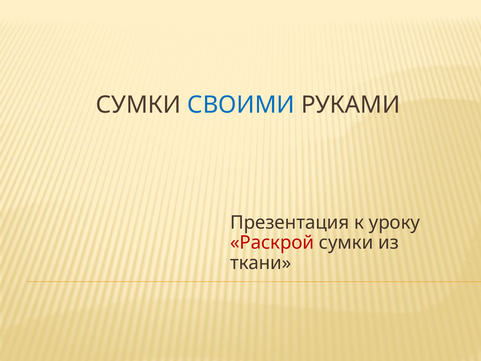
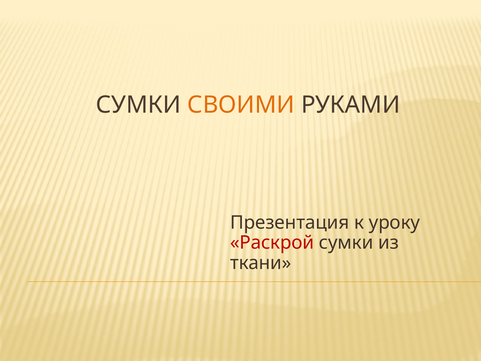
СВОИМИ colour: blue -> orange
